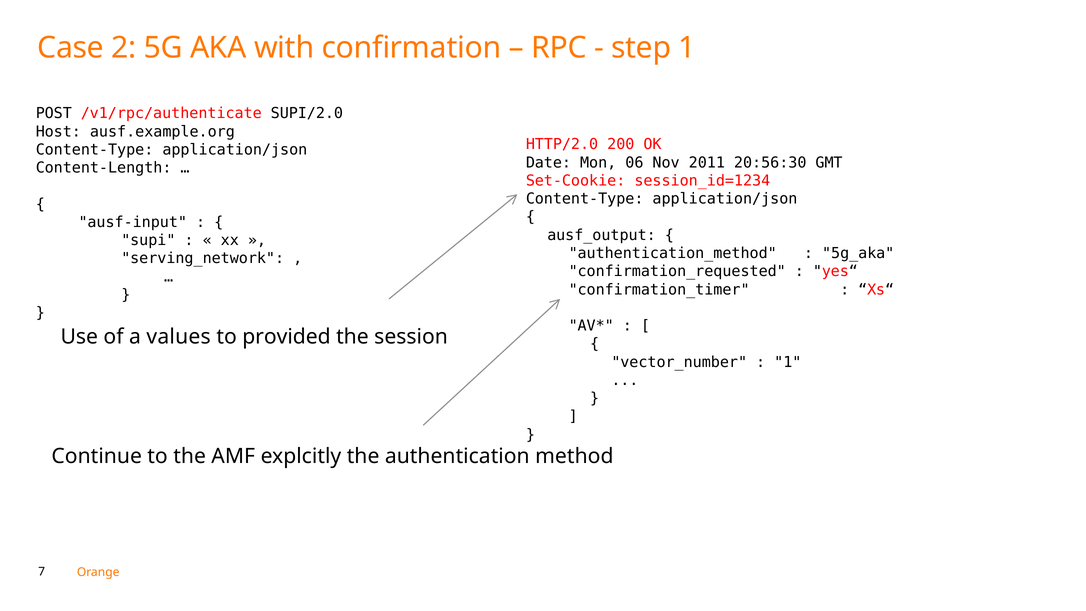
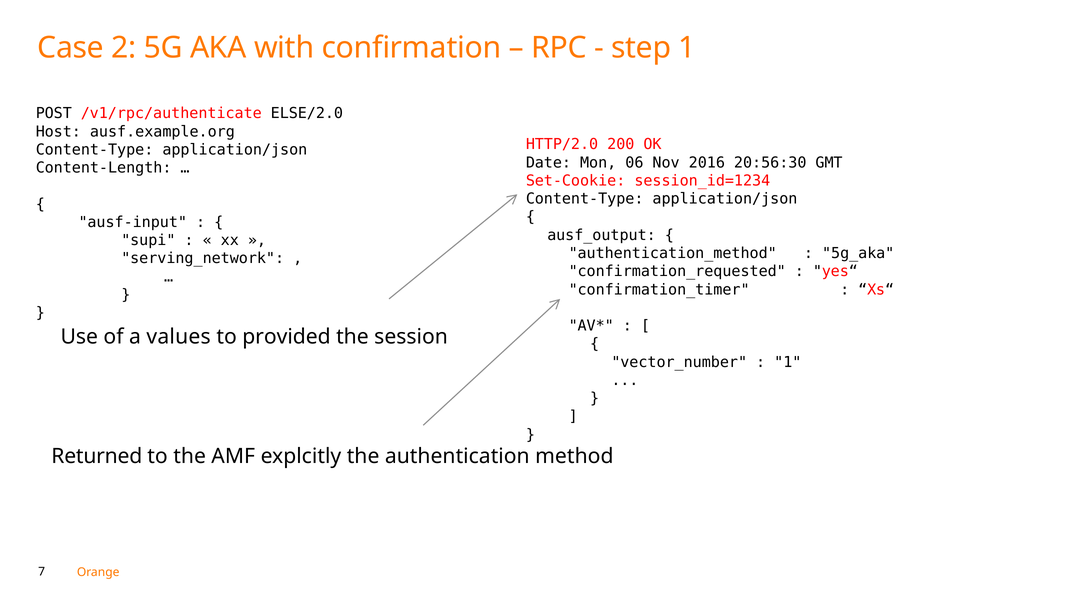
SUPI/2.0: SUPI/2.0 -> ELSE/2.0
2011: 2011 -> 2016
Continue: Continue -> Returned
